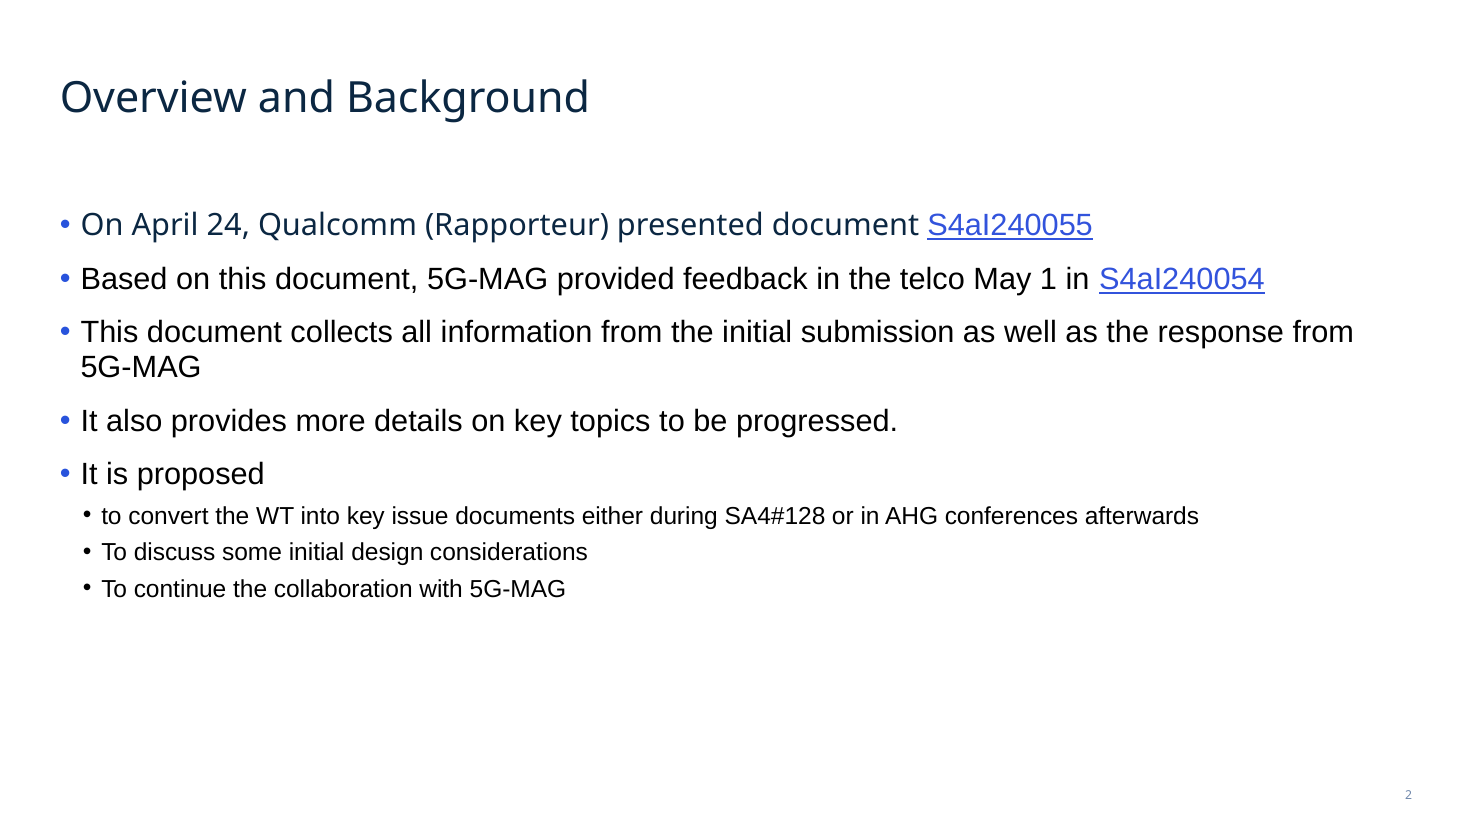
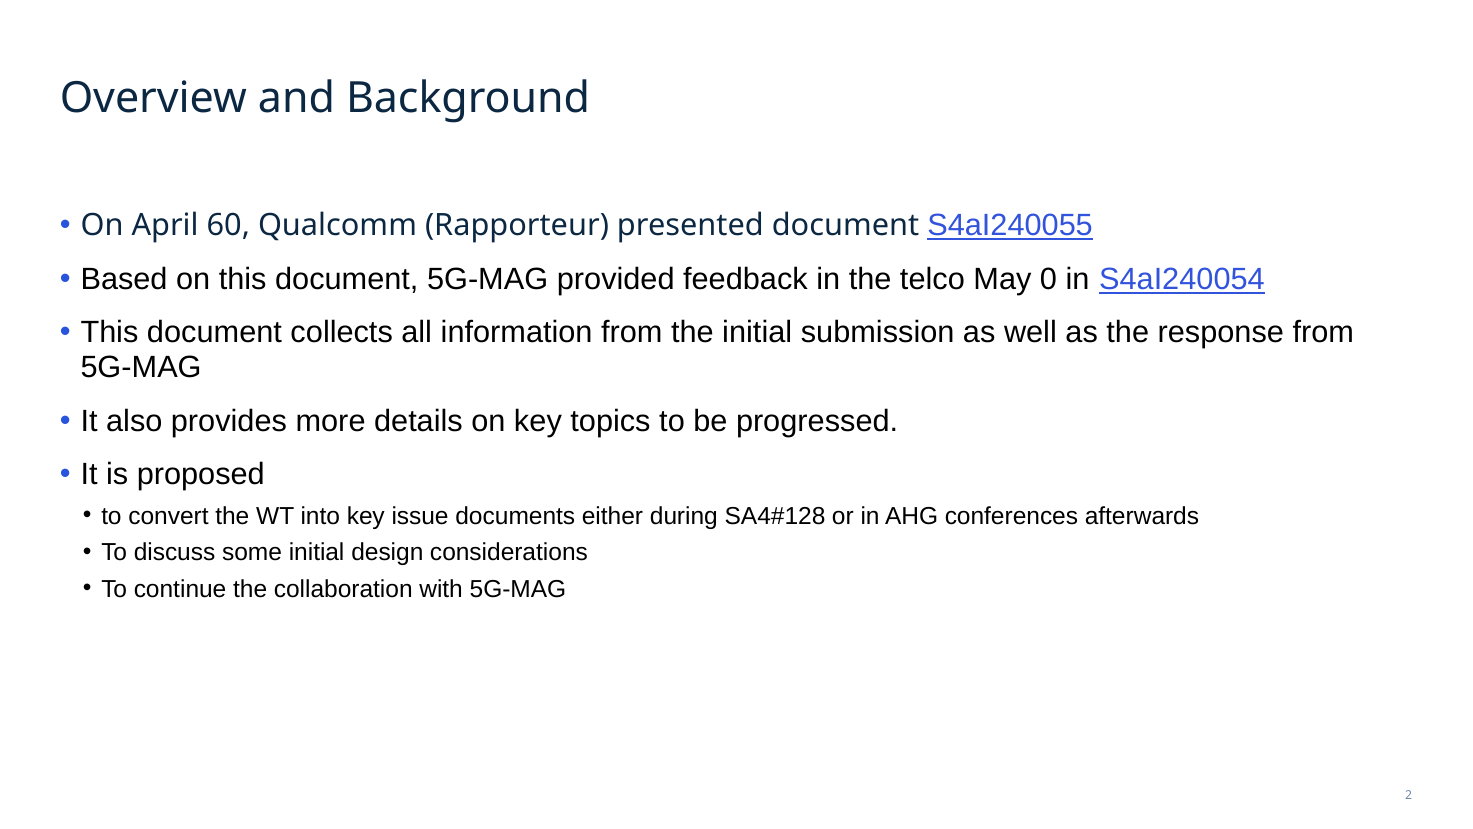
24: 24 -> 60
1: 1 -> 0
